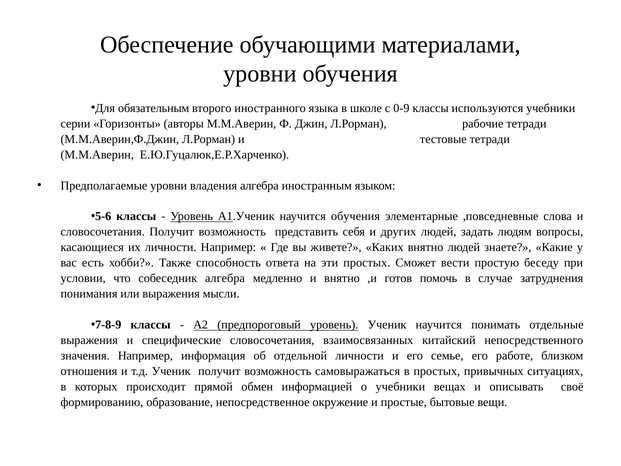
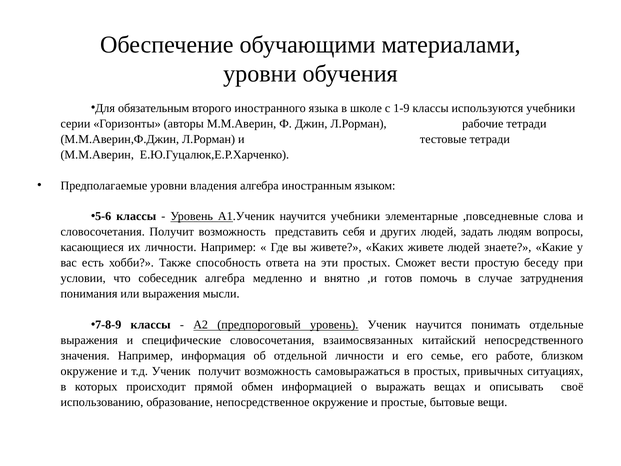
0-9: 0-9 -> 1-9
научится обучения: обучения -> учебники
Каких внятно: внятно -> живете
отношения at (89, 371): отношения -> окружение
о учебники: учебники -> выражать
формированию: формированию -> использованию
